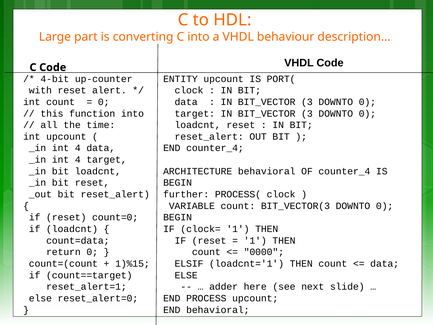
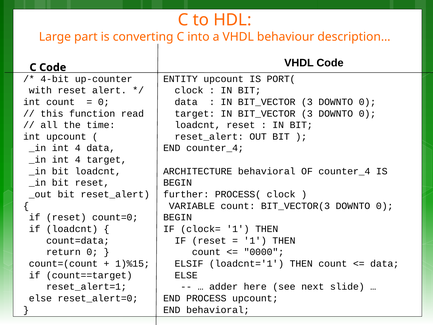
function into: into -> read
